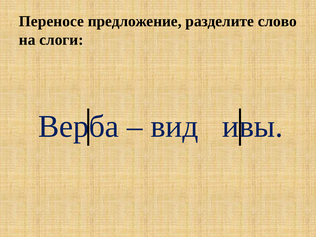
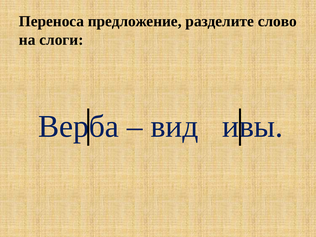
Переносе: Переносе -> Переноса
